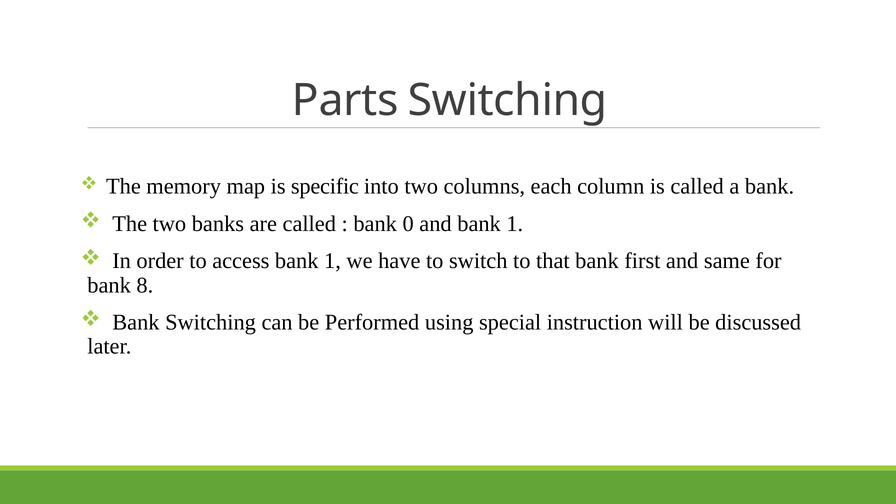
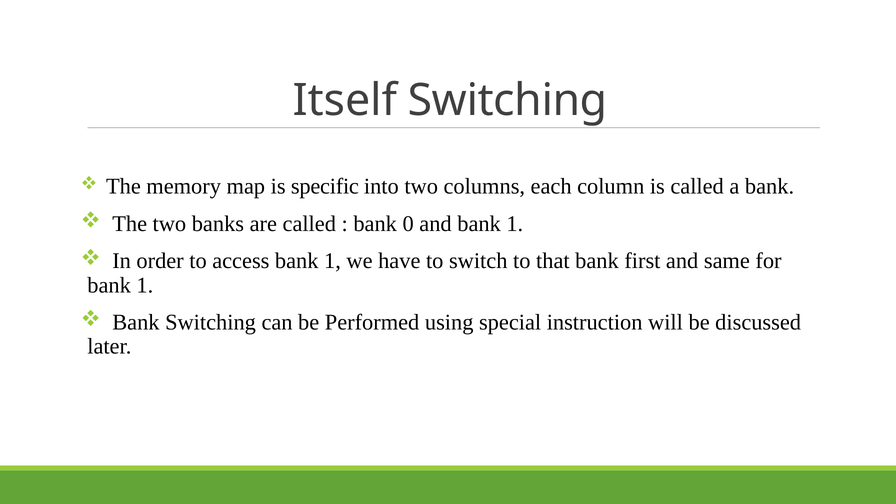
Parts: Parts -> Itself
8 at (145, 285): 8 -> 1
